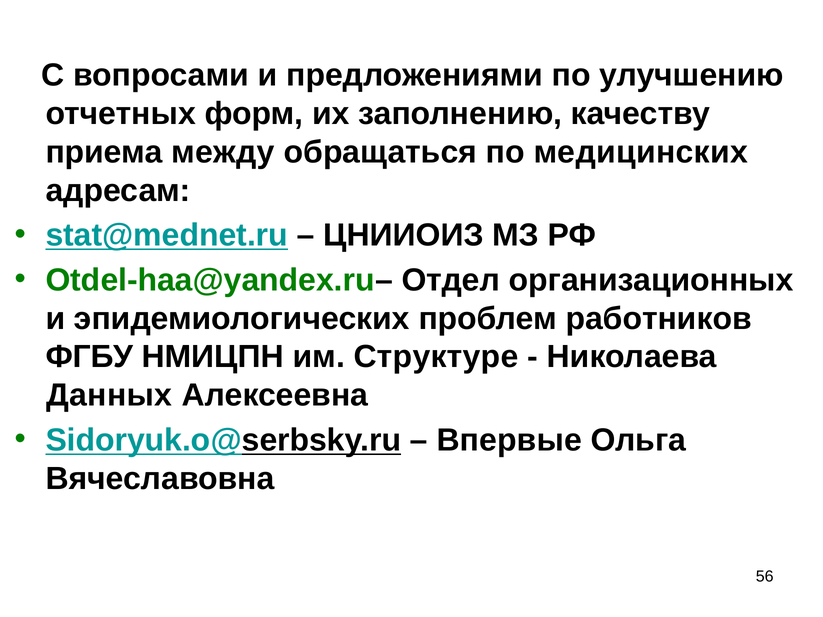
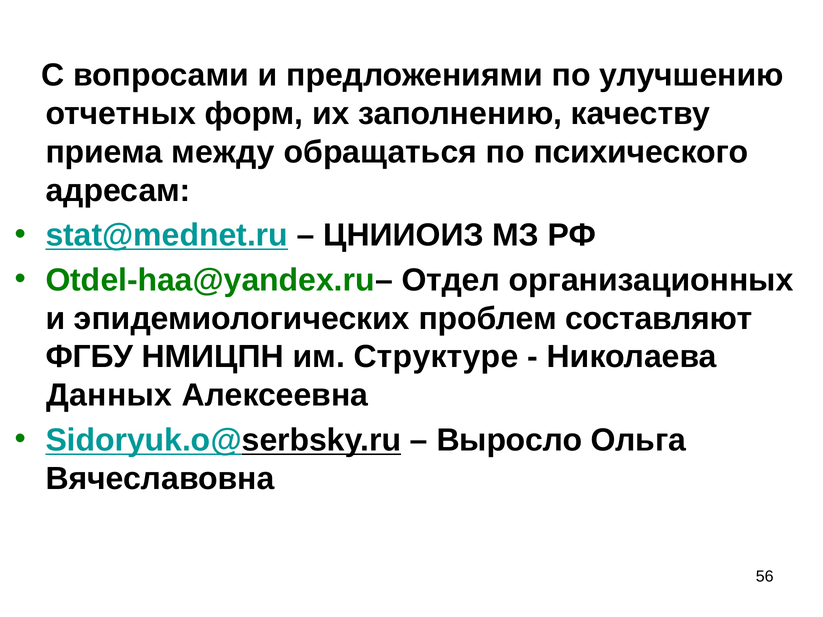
медицинских: медицинских -> психического
работников: работников -> составляют
Впервые: Впервые -> Выросло
